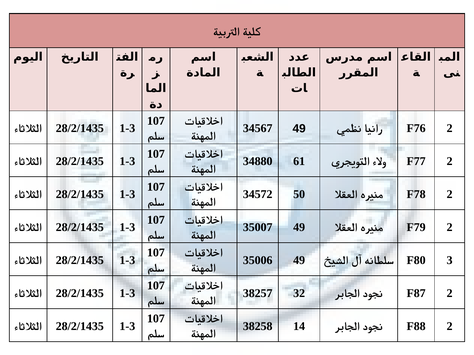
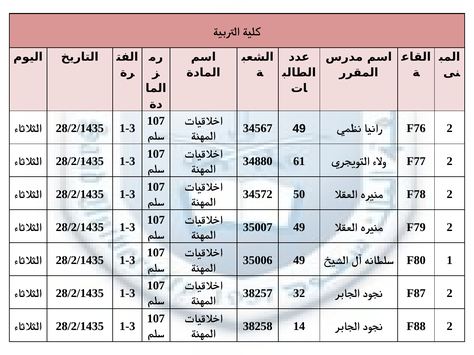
3: 3 -> 1
